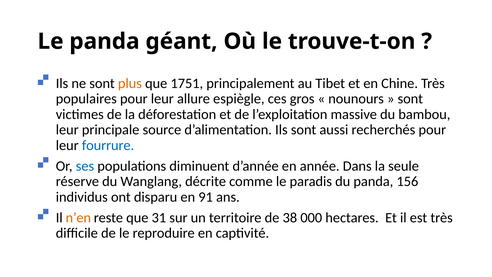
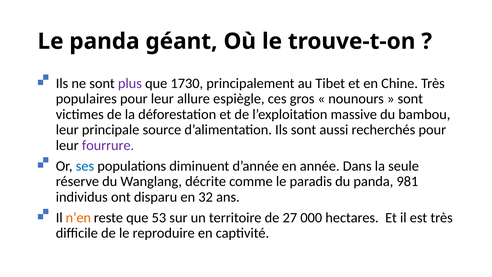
plus colour: orange -> purple
1751: 1751 -> 1730
fourrure colour: blue -> purple
156: 156 -> 981
91: 91 -> 32
31: 31 -> 53
38: 38 -> 27
